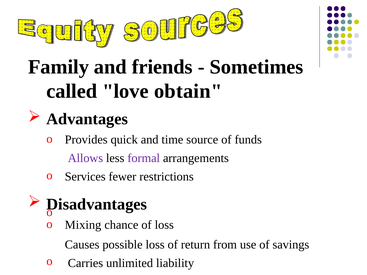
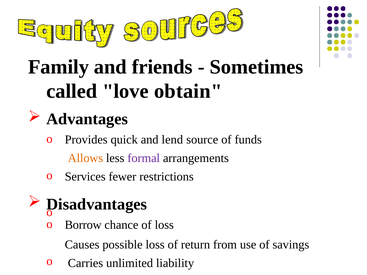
time: time -> lend
Allows colour: purple -> orange
Mixing: Mixing -> Borrow
